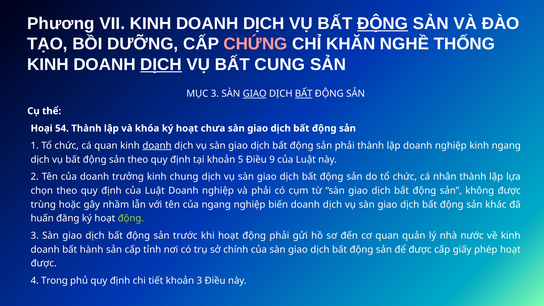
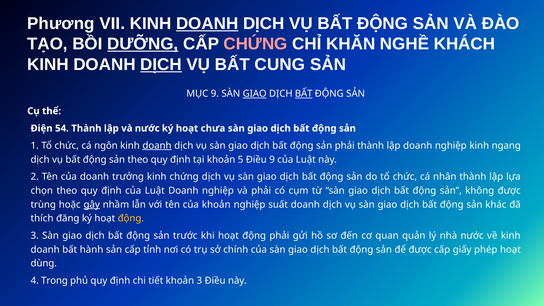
DOANH at (207, 24) underline: none -> present
ĐỘNG at (383, 24) underline: present -> none
DƯỠNG underline: none -> present
THỐNG: THỐNG -> KHÁCH
MỤC 3: 3 -> 9
Hoại: Hoại -> Điện
và khóa: khóa -> nước
cá quan: quan -> ngôn
kinh chung: chung -> chứng
gây underline: none -> present
của ngang: ngang -> khoản
biến: biến -> suất
huấn: huấn -> thích
động at (131, 218) colour: light green -> yellow
được at (44, 263): được -> dùng
